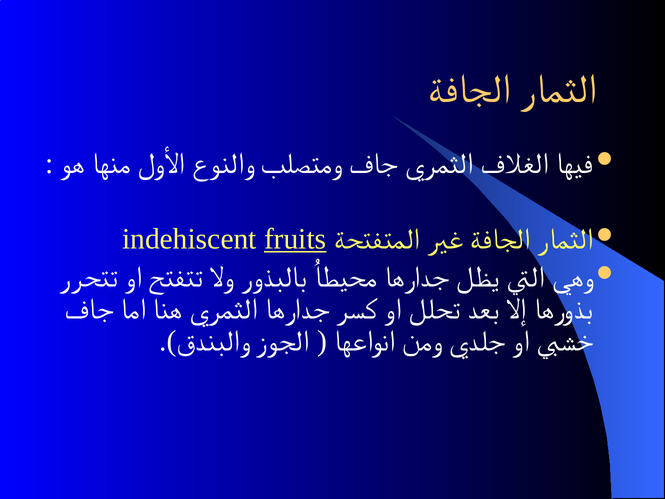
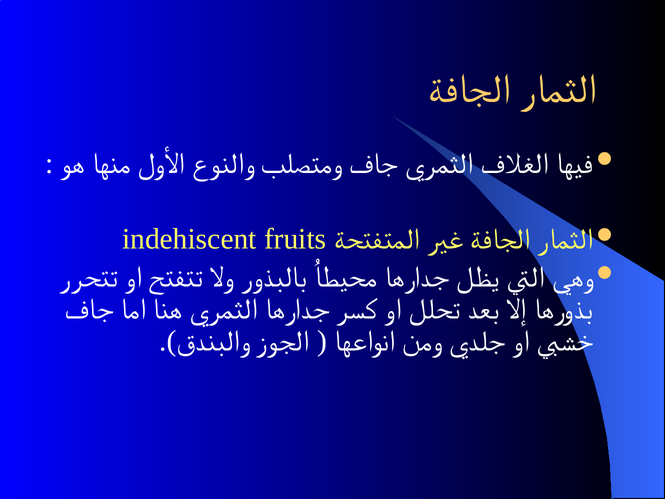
fruits underline: present -> none
